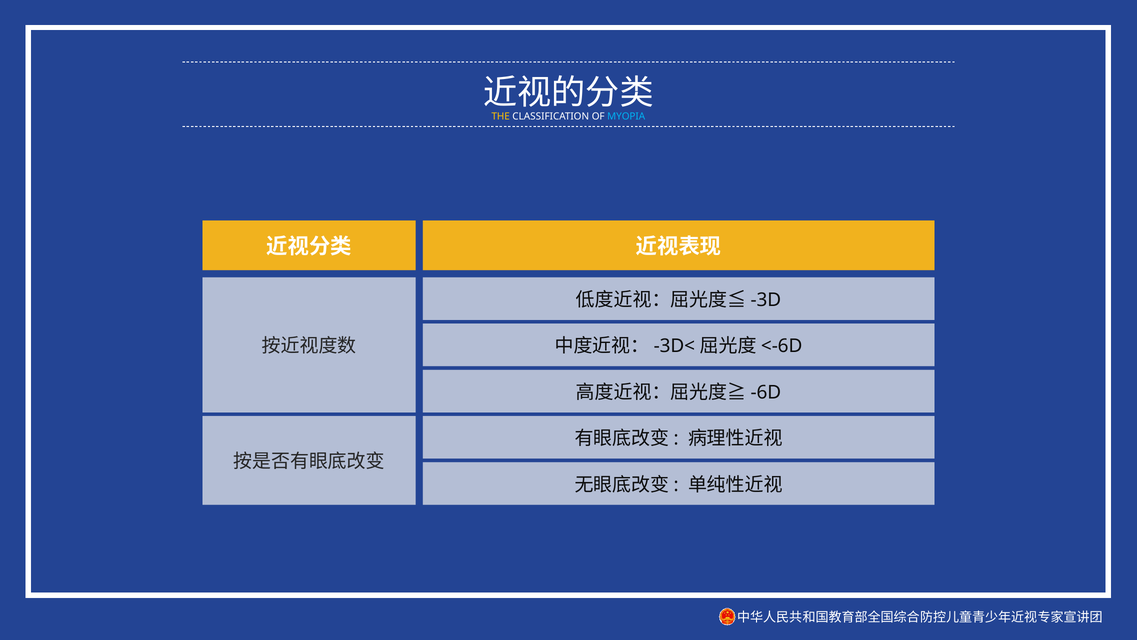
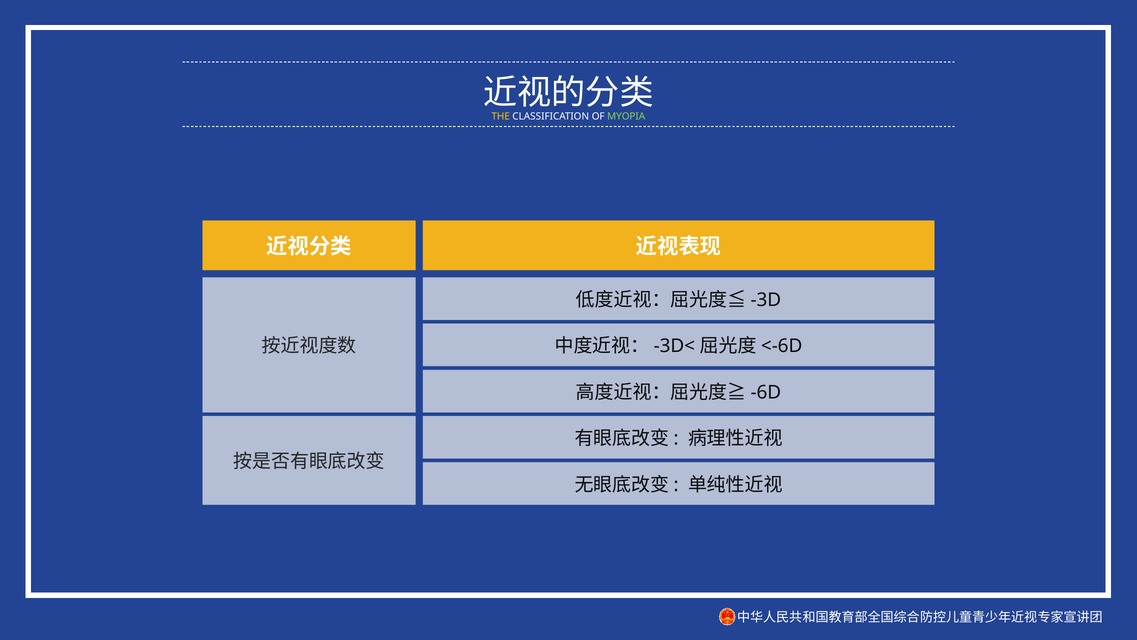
MYOPIA colour: light blue -> light green
